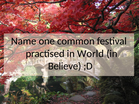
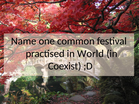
Believe: Believe -> Coexist
